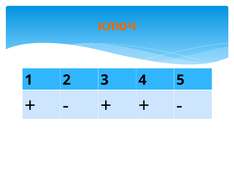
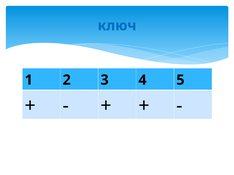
ключ colour: orange -> blue
